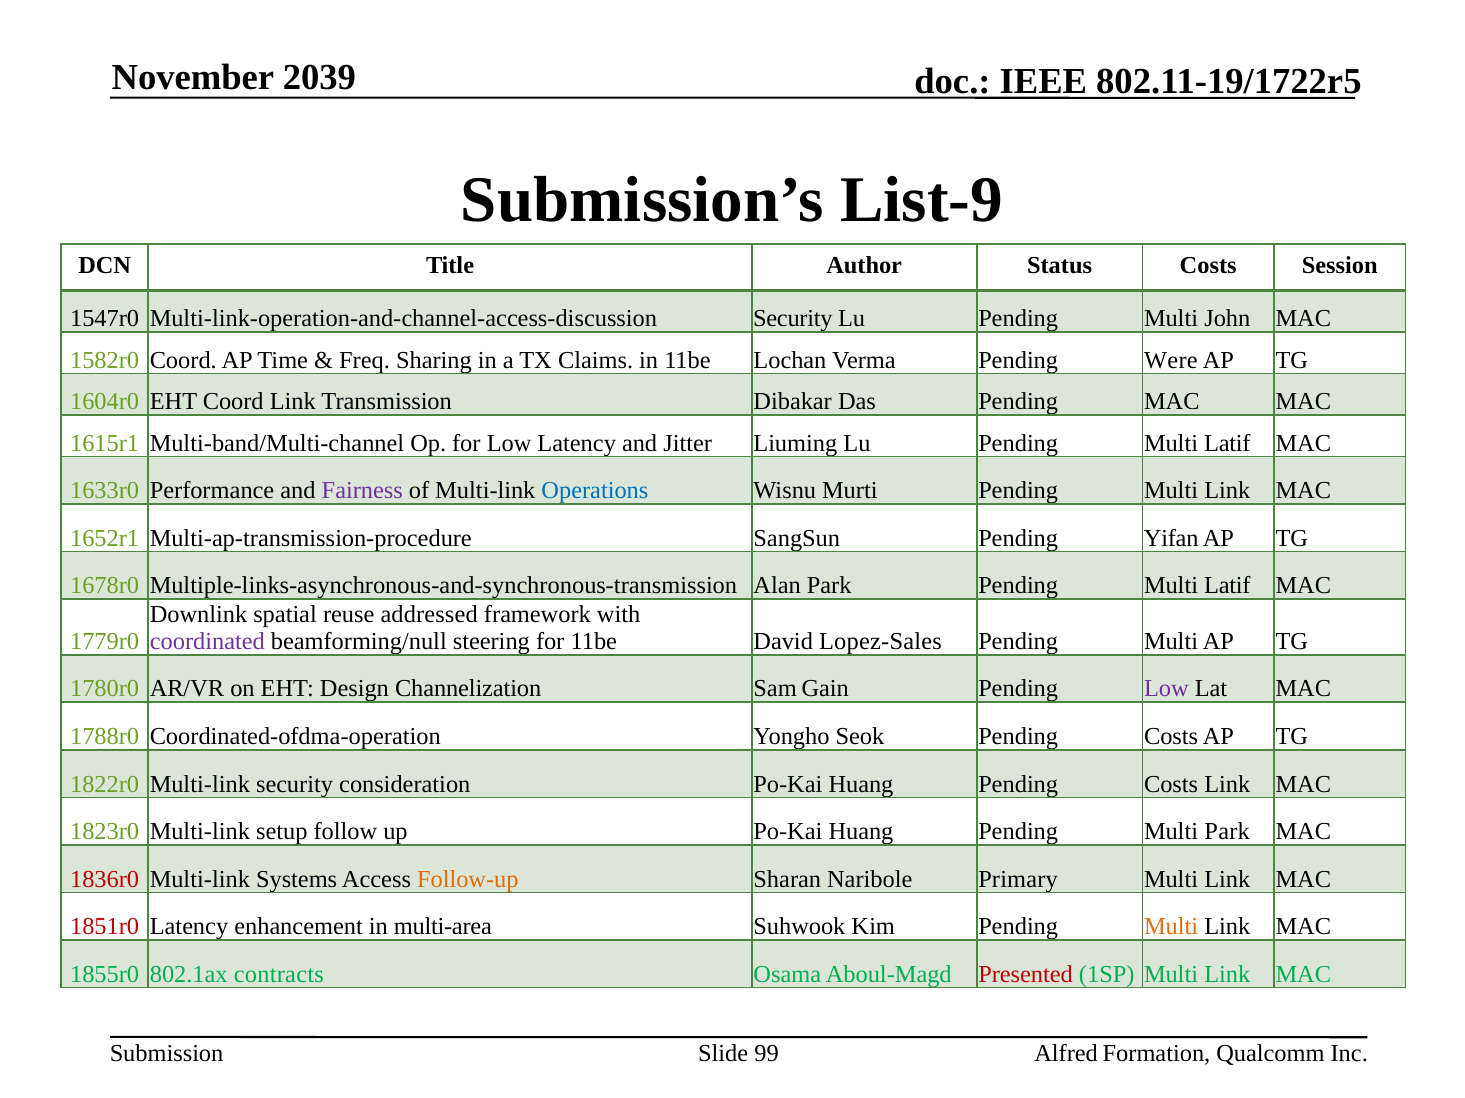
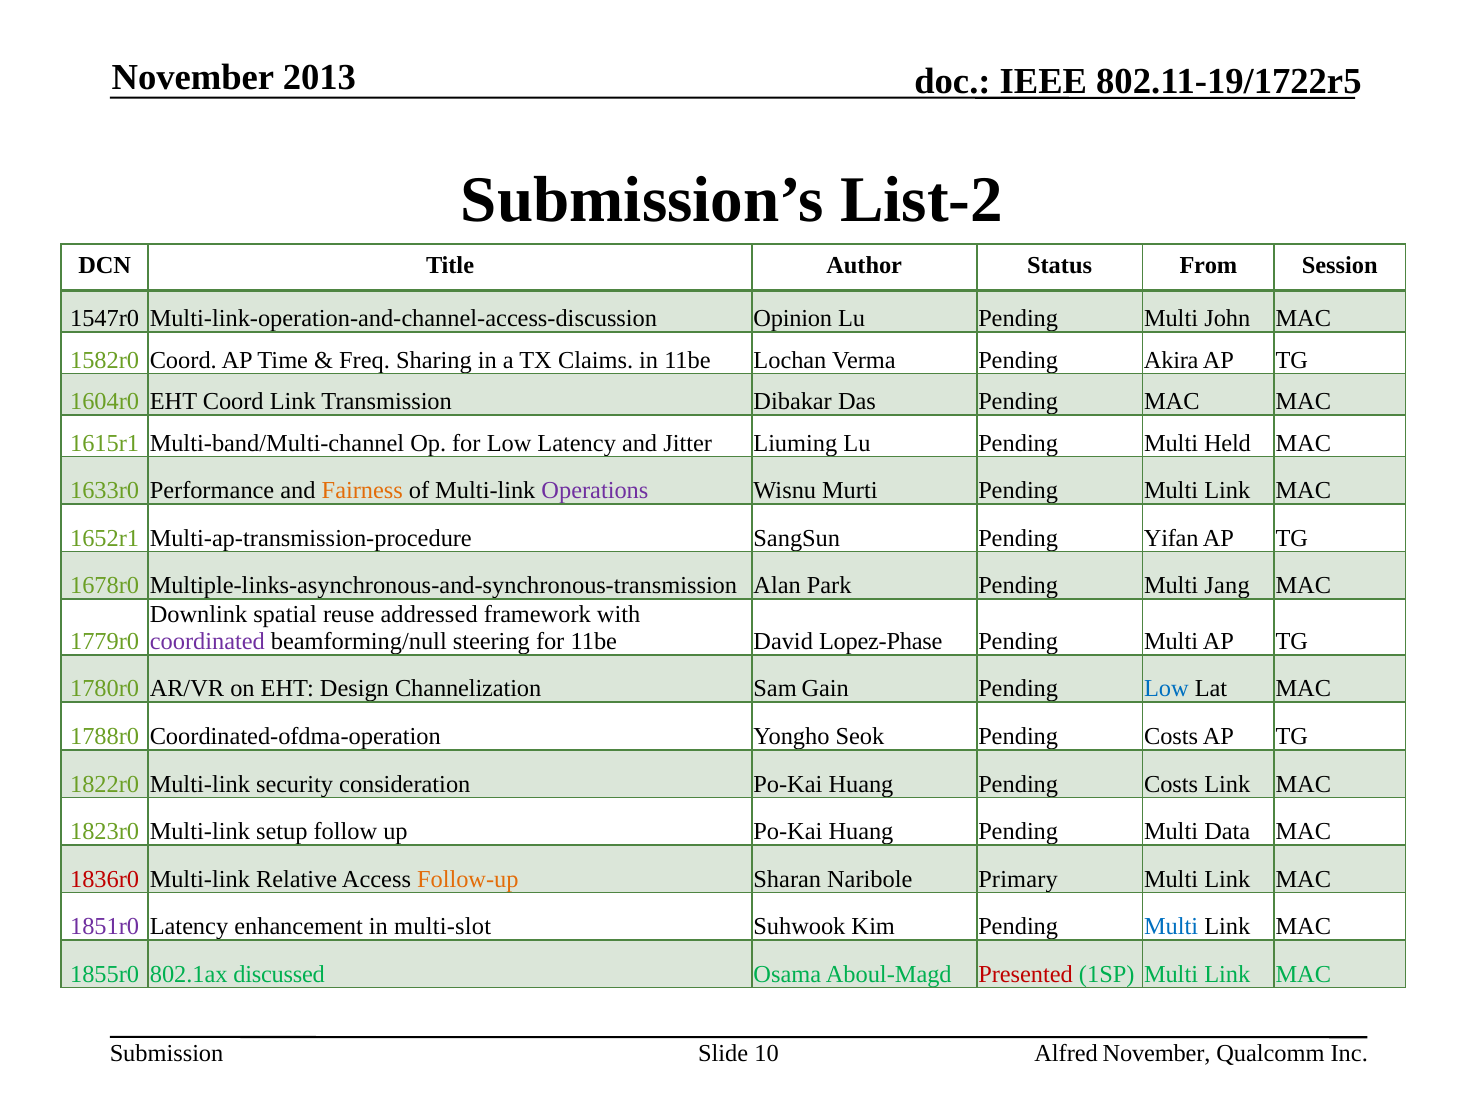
2039: 2039 -> 2013
List-9: List-9 -> List-2
Status Costs: Costs -> From
Multi-link-operation-and-channel-access-discussion Security: Security -> Opinion
Were: Were -> Akira
Lu Pending Multi Latif: Latif -> Held
Fairness colour: purple -> orange
Operations colour: blue -> purple
Latif at (1227, 586): Latif -> Jang
Lopez-Sales: Lopez-Sales -> Lopez-Phase
Low at (1166, 689) colour: purple -> blue
Multi Park: Park -> Data
Systems: Systems -> Relative
1851r0 colour: red -> purple
multi-area: multi-area -> multi-slot
Multi at (1171, 927) colour: orange -> blue
contracts: contracts -> discussed
99: 99 -> 10
Alfred Formation: Formation -> November
